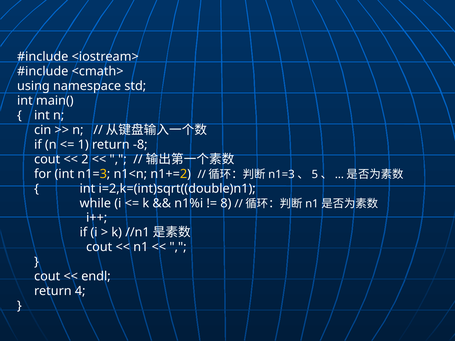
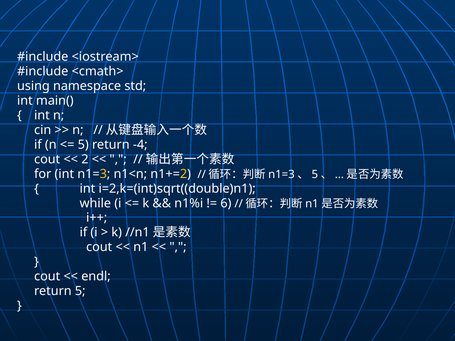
1 at (83, 145): 1 -> 5
-8: -8 -> -4
8: 8 -> 6
return 4: 4 -> 5
